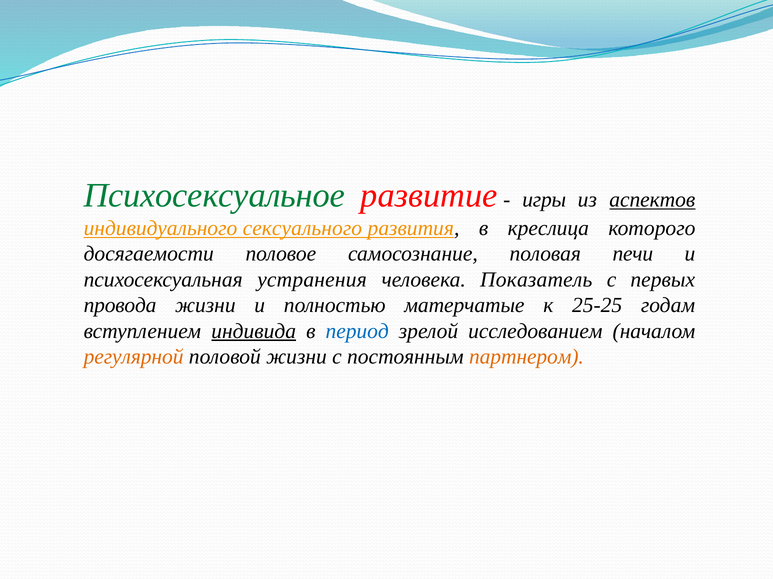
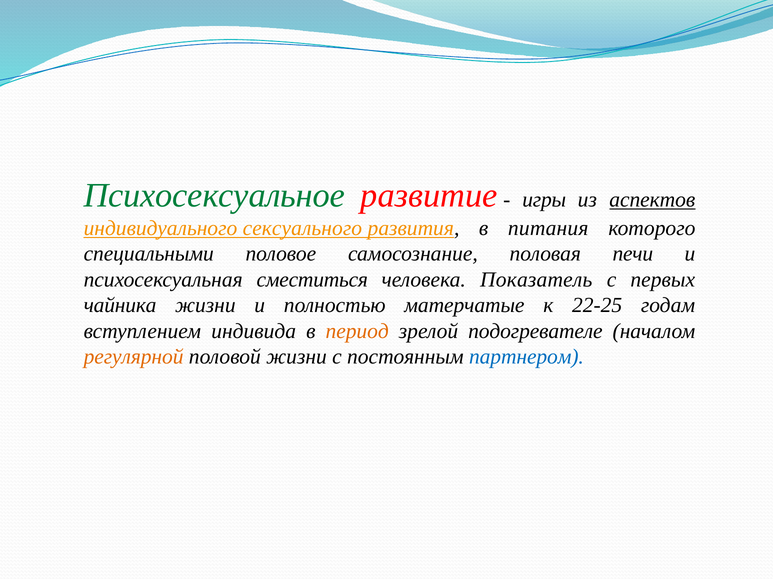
креслица: креслица -> питания
досягаемости: досягаемости -> специальными
устранения: устранения -> сместиться
провода: провода -> чайника
25-25: 25-25 -> 22-25
индивида underline: present -> none
период colour: blue -> orange
исследованием: исследованием -> подогревателе
партнером colour: orange -> blue
